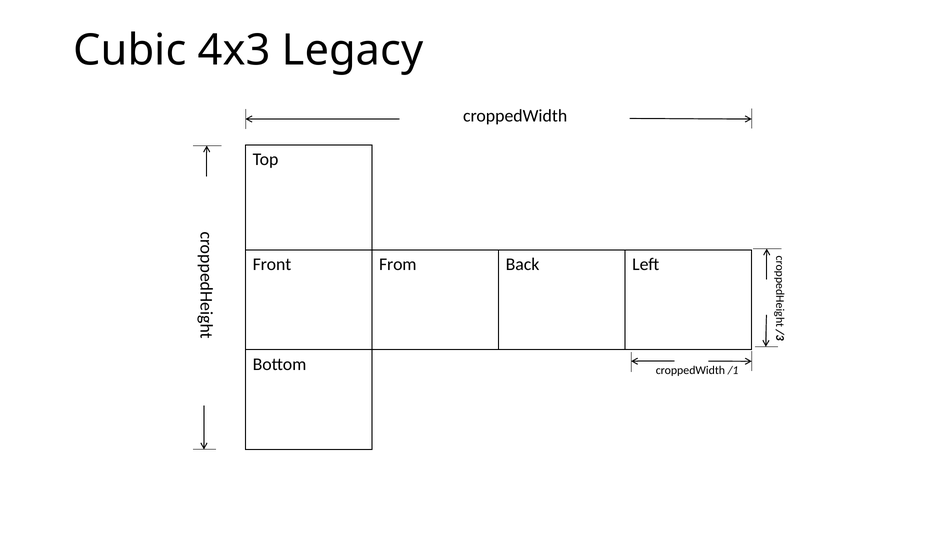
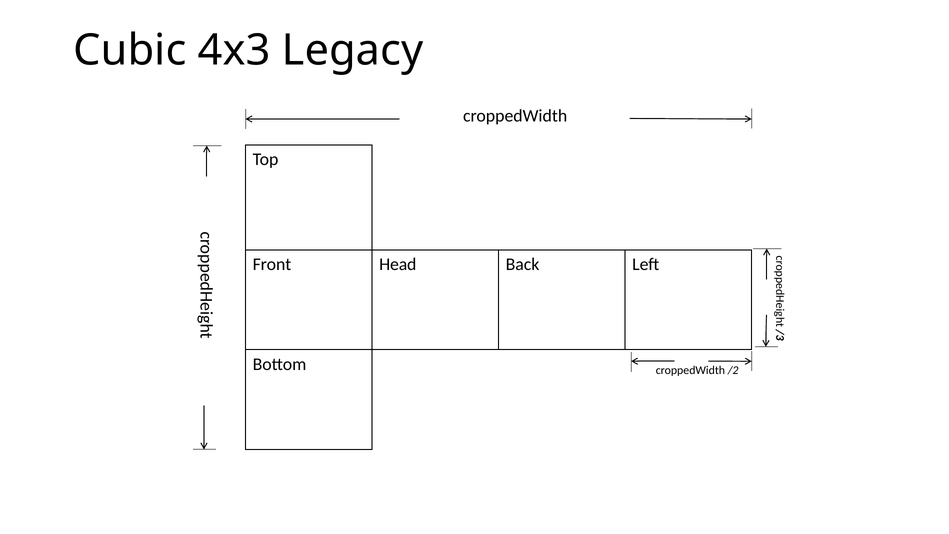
From: From -> Head
/1: /1 -> /2
